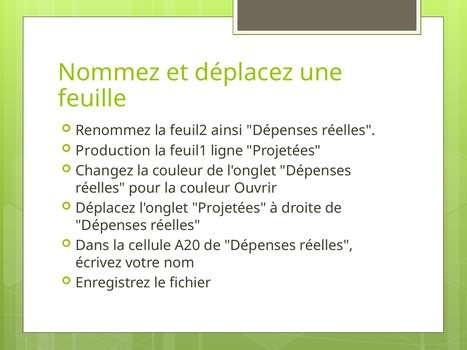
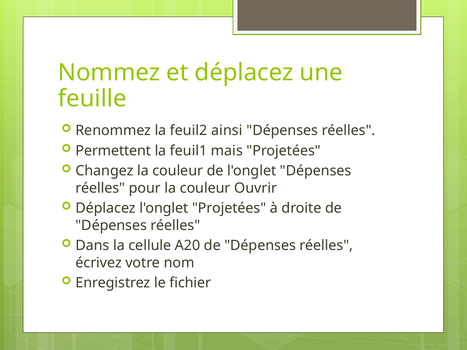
Production: Production -> Permettent
ligne: ligne -> mais
